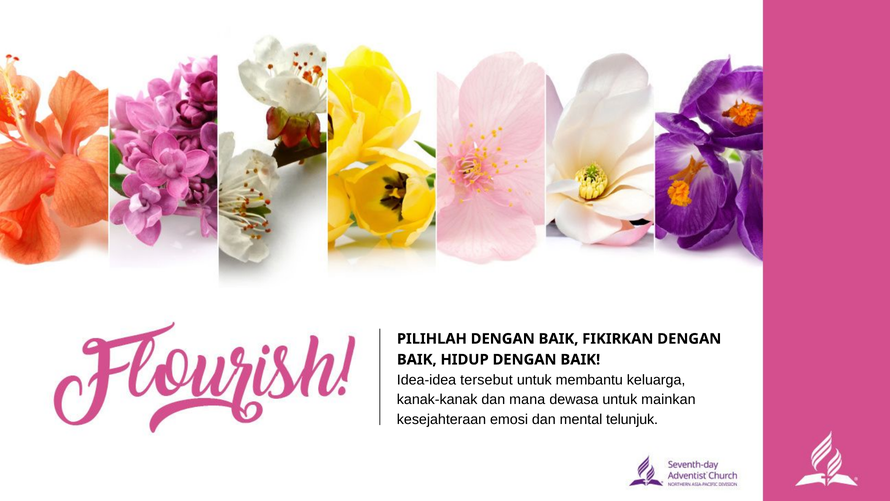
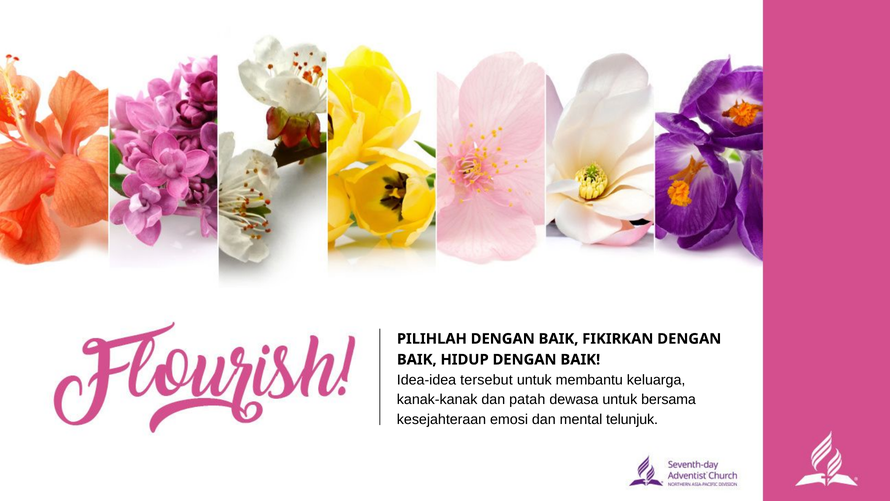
mana: mana -> patah
mainkan: mainkan -> bersama
